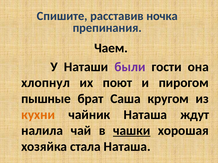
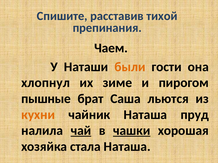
ночка: ночка -> тихой
были colour: purple -> orange
поют: поют -> зиме
кругом: кругом -> льются
ждут: ждут -> пруд
чай underline: none -> present
